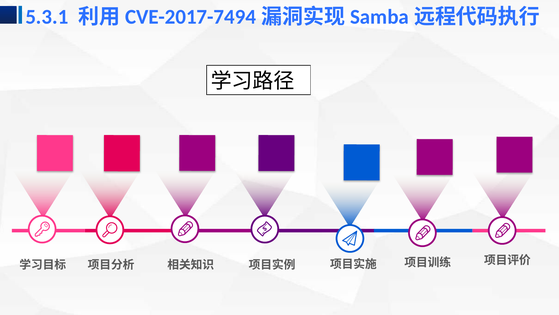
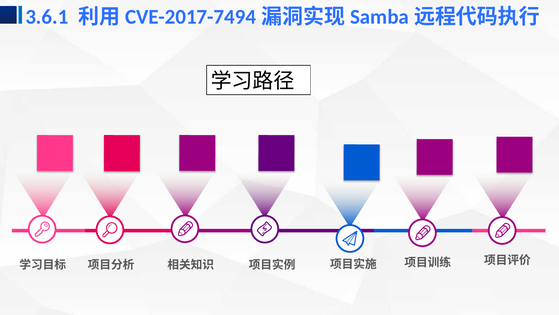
5.3.1: 5.3.1 -> 3.6.1
